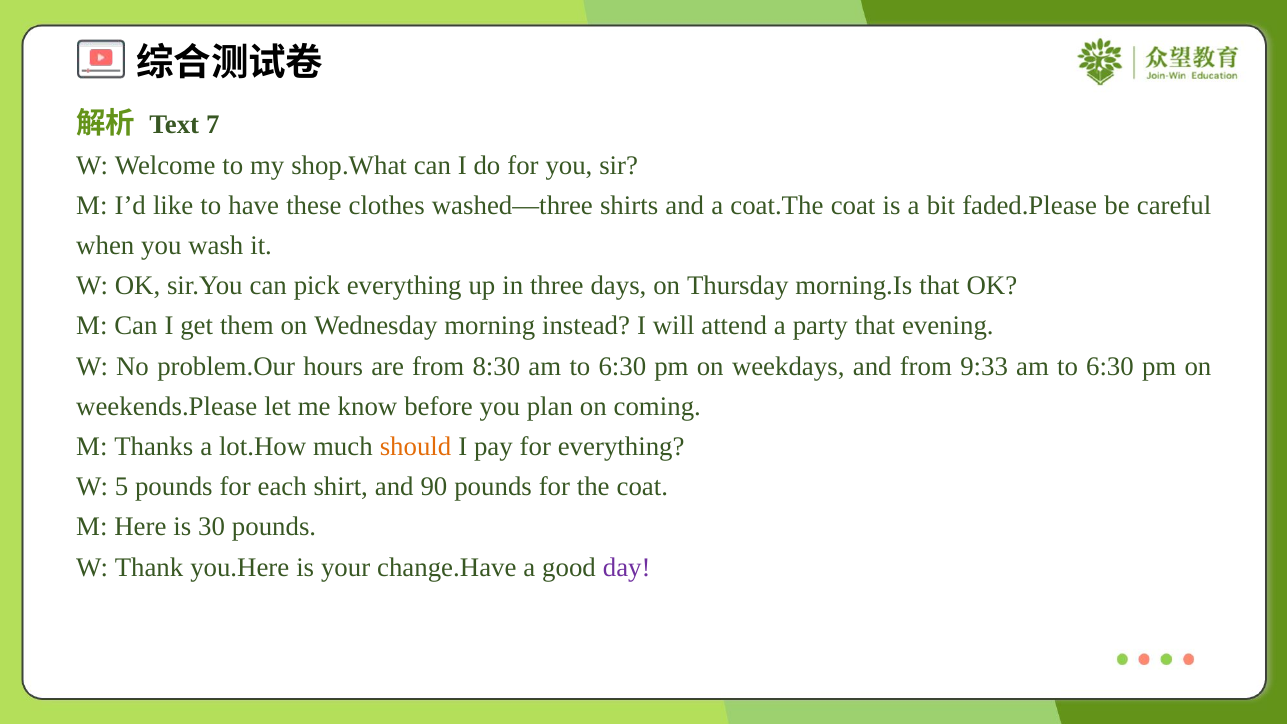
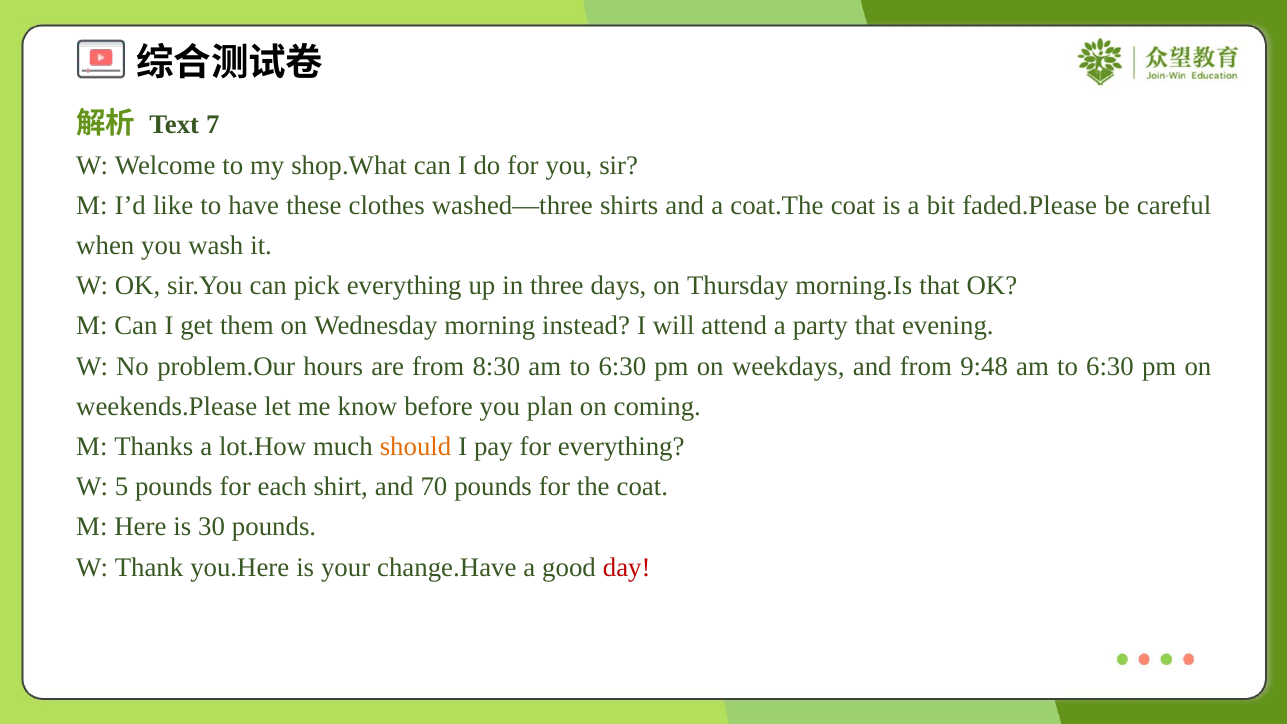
9:33: 9:33 -> 9:48
90: 90 -> 70
day colour: purple -> red
